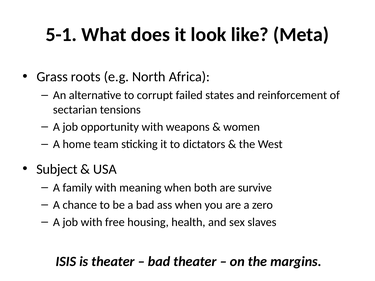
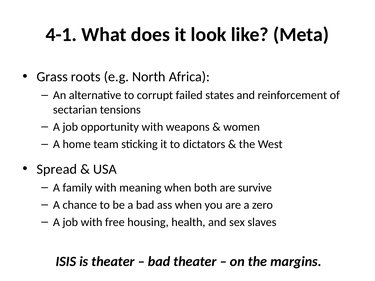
5-1: 5-1 -> 4-1
Subject: Subject -> Spread
